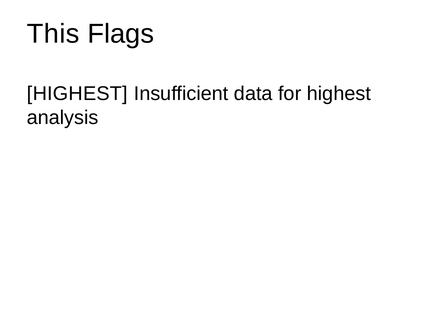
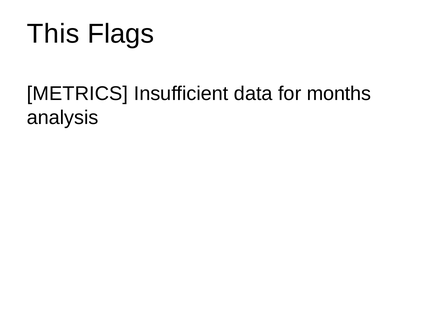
HIGHEST at (77, 94): HIGHEST -> METRICS
for highest: highest -> months
